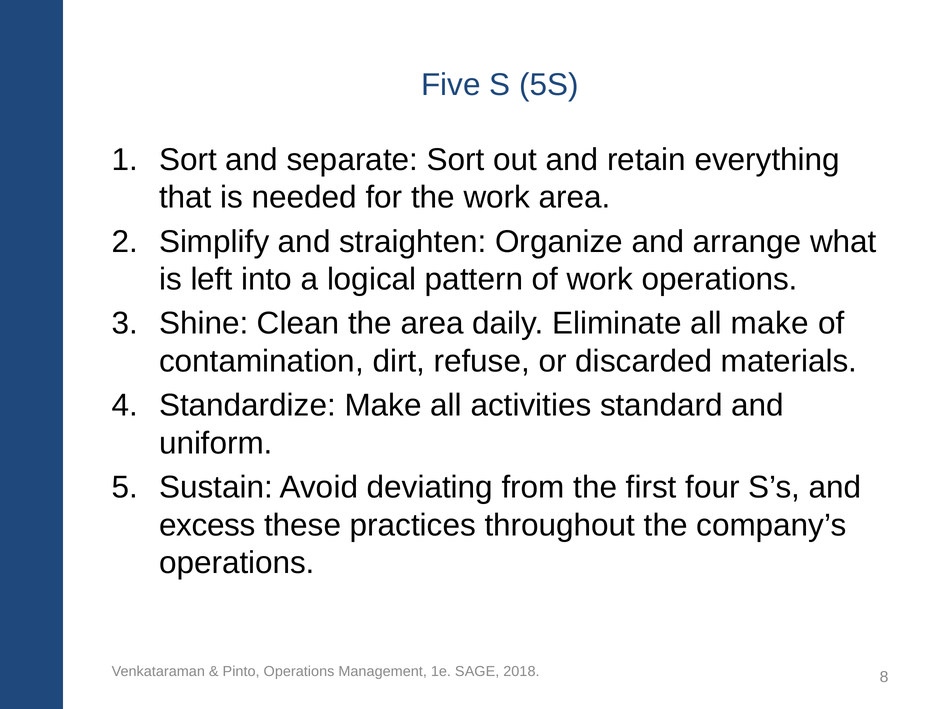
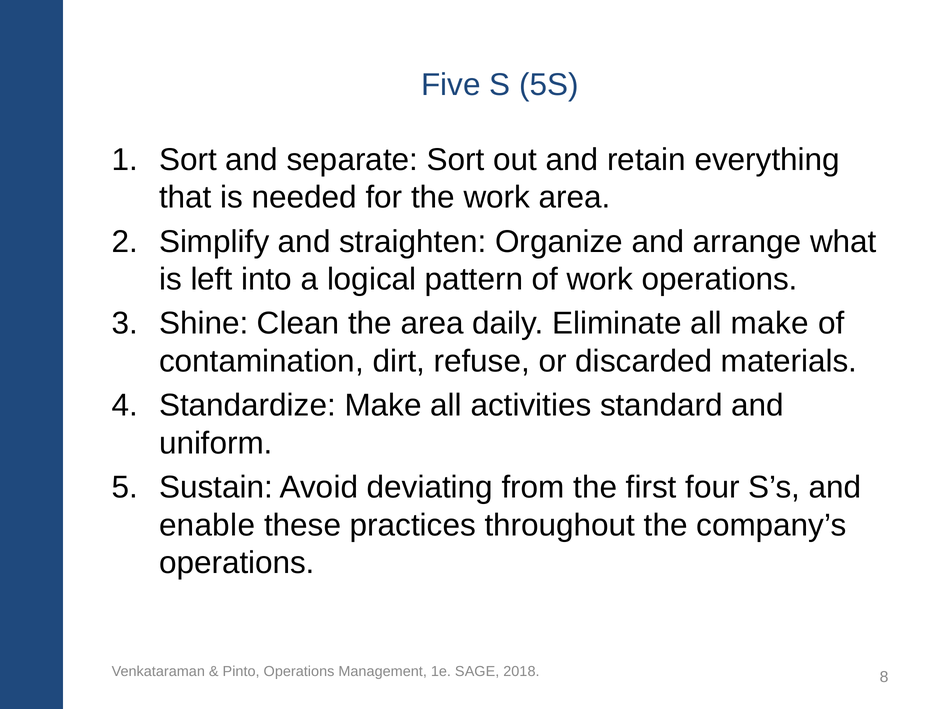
excess: excess -> enable
